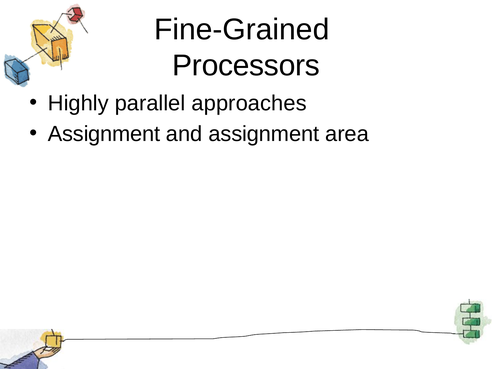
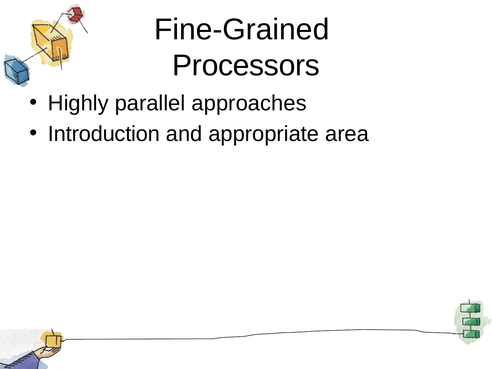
Assignment at (104, 134): Assignment -> Introduction
and assignment: assignment -> appropriate
